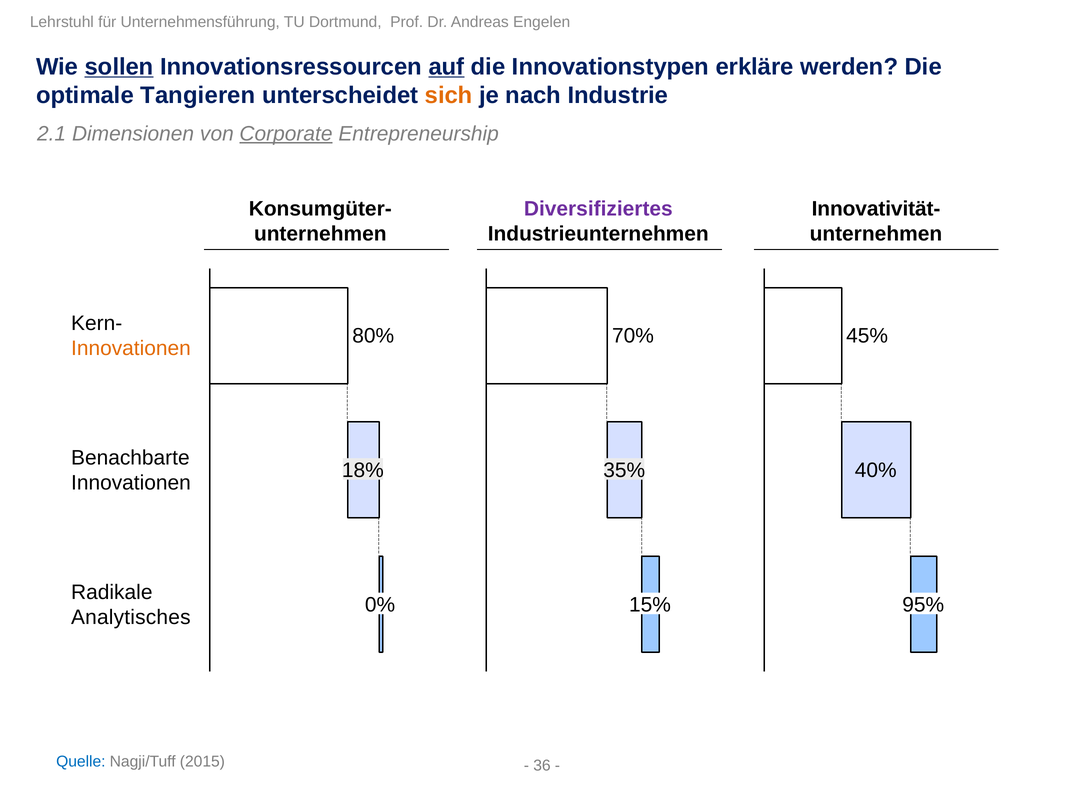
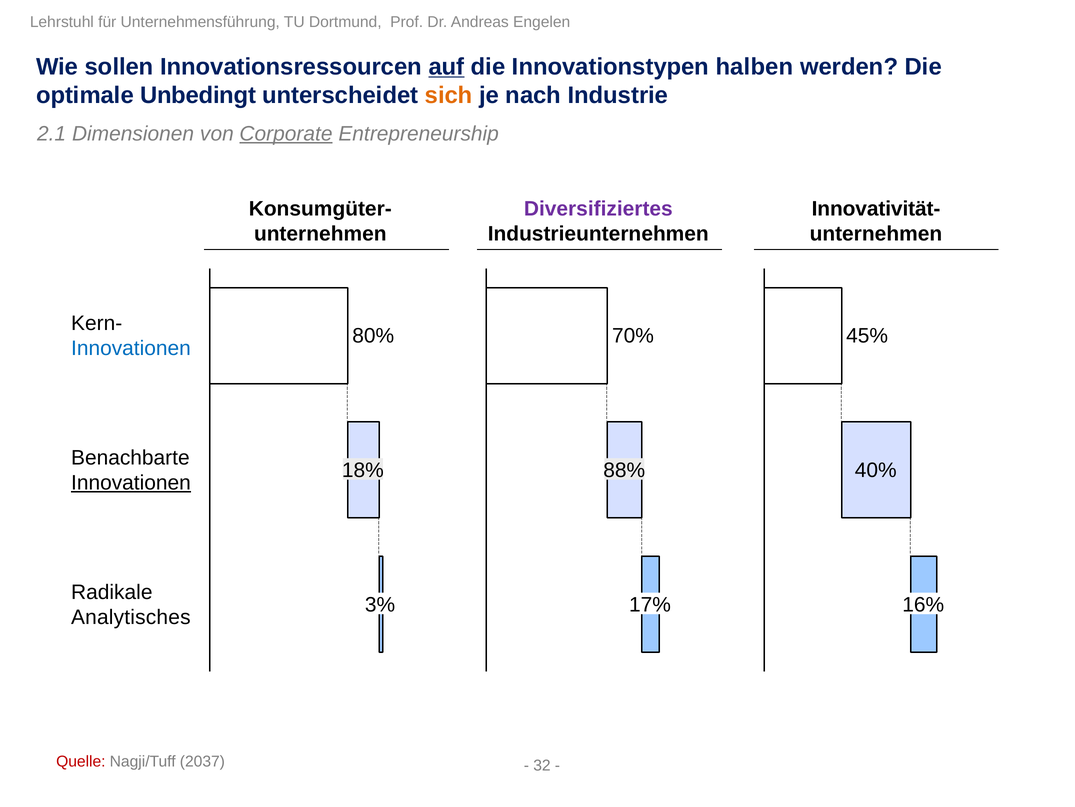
sollen underline: present -> none
erkläre: erkläre -> halben
Tangieren: Tangieren -> Unbedingt
Innovationen at (131, 348) colour: orange -> blue
35%: 35% -> 88%
Innovationen at (131, 482) underline: none -> present
0%: 0% -> 3%
15%: 15% -> 17%
95%: 95% -> 16%
Quelle colour: blue -> red
2015: 2015 -> 2037
36: 36 -> 32
